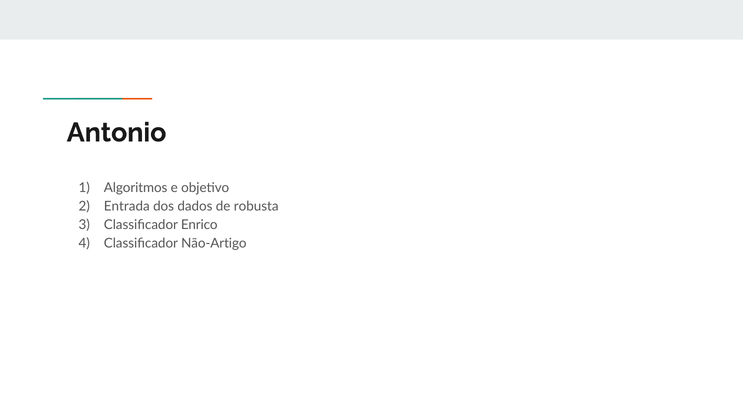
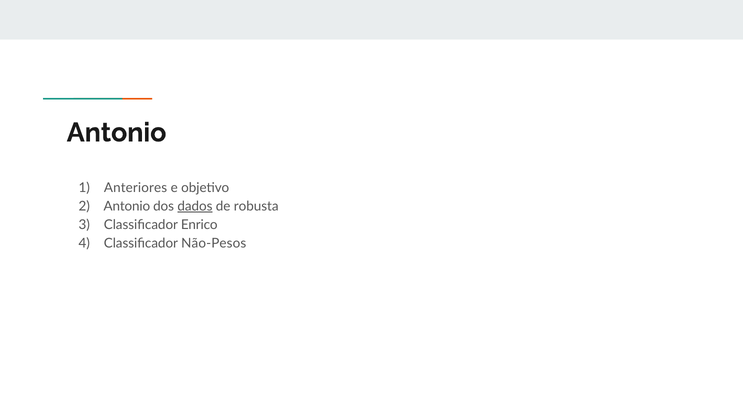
Algoritmos: Algoritmos -> Anteriores
Entrada at (127, 206): Entrada -> Antonio
dados underline: none -> present
Não-Artigo: Não-Artigo -> Não-Pesos
